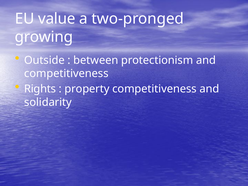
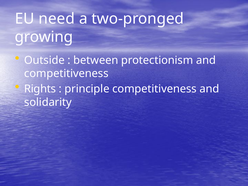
value: value -> need
property: property -> principle
